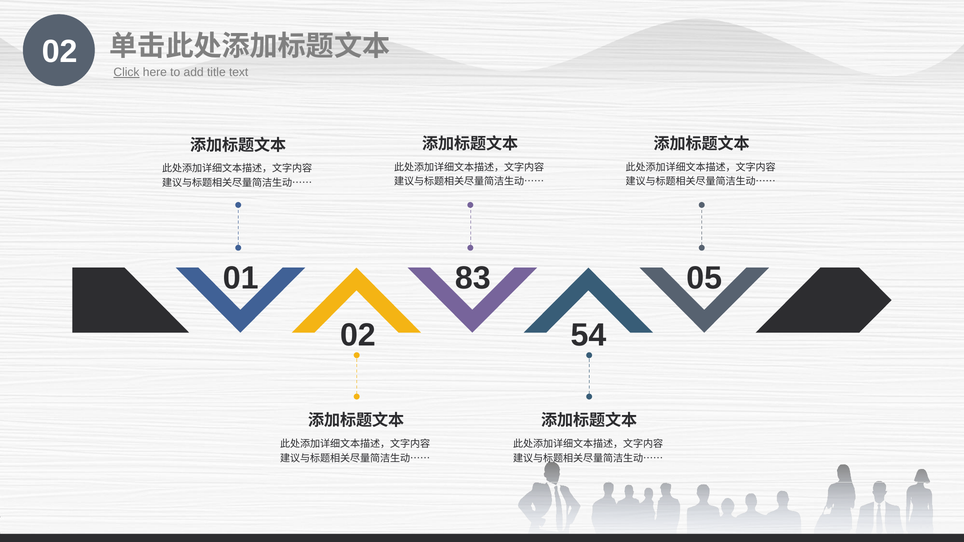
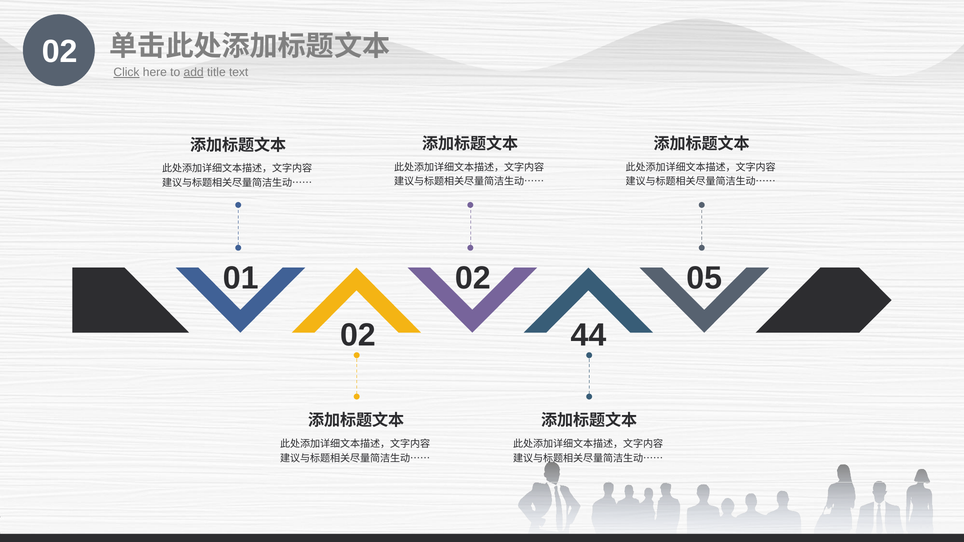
add underline: none -> present
01 83: 83 -> 02
54: 54 -> 44
